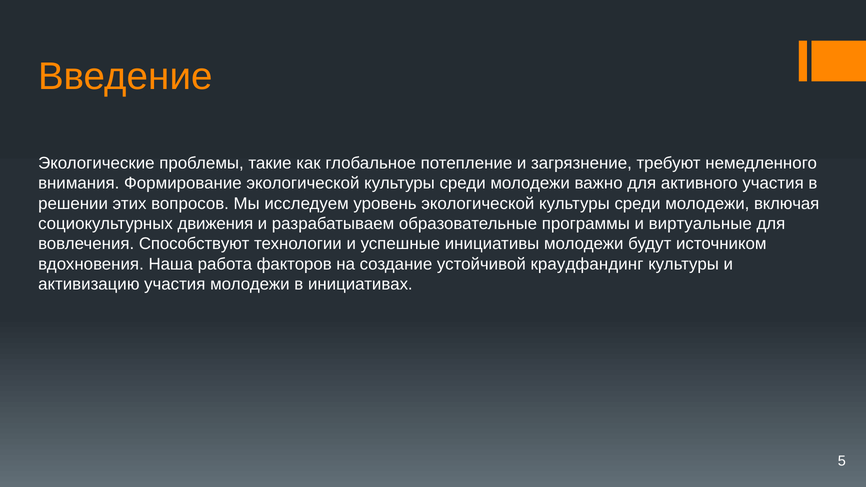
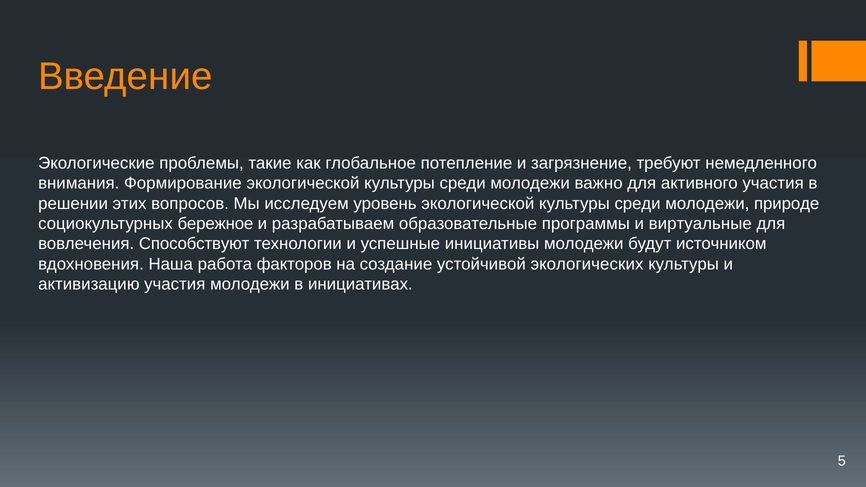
включая: включая -> природе
движения: движения -> бережное
краудфандинг: краудфандинг -> экологических
